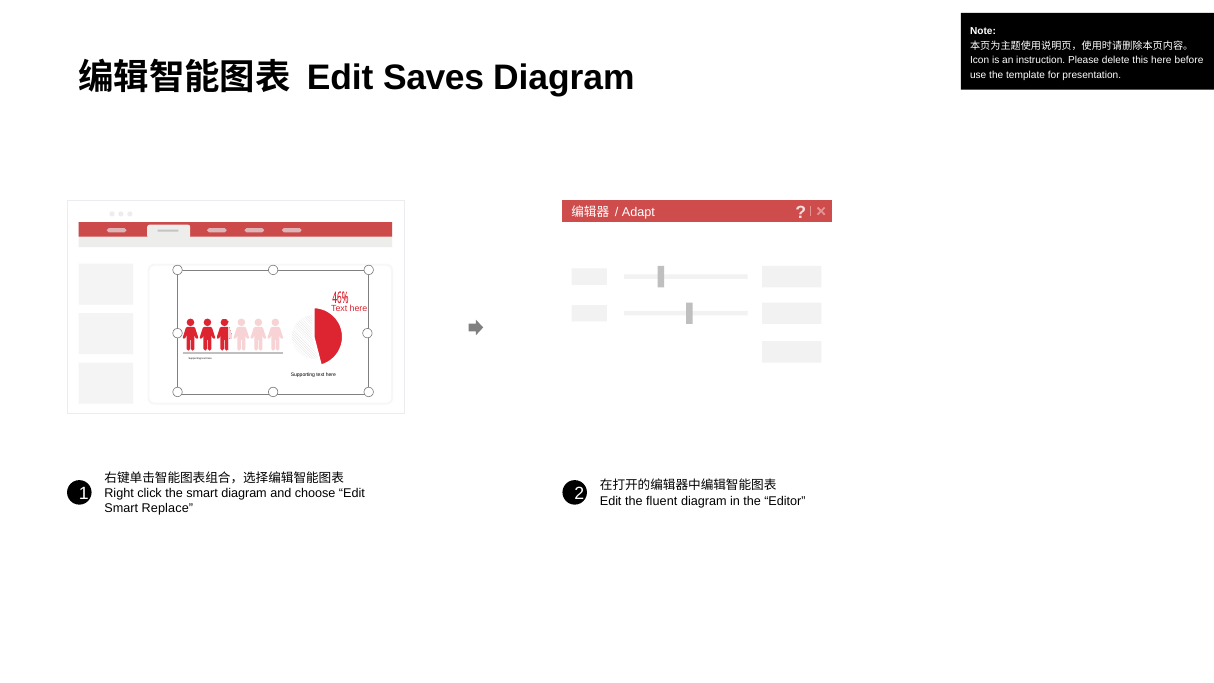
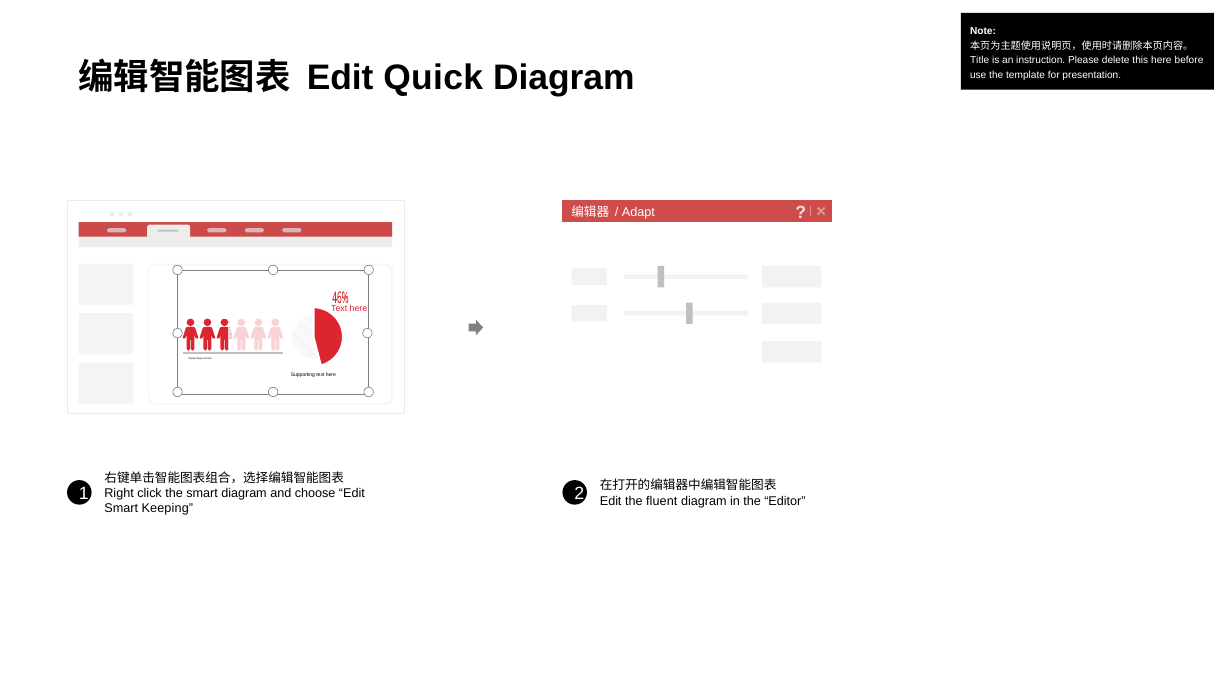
Icon: Icon -> Title
Saves: Saves -> Quick
Replace: Replace -> Keeping
